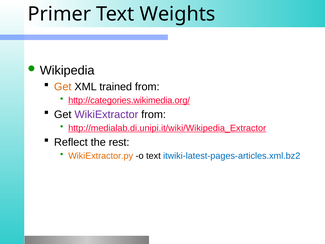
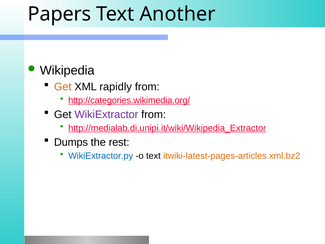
Primer: Primer -> Papers
Weights: Weights -> Another
trained: trained -> rapidly
Reflect: Reflect -> Dumps
WikiExtractor.py colour: orange -> blue
itwiki-latest-pages-articles.xml.bz2 colour: blue -> orange
